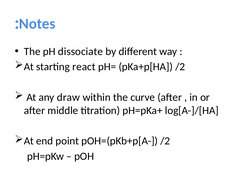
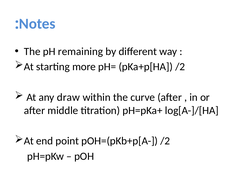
dissociate: dissociate -> remaining
react: react -> more
